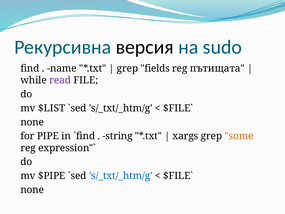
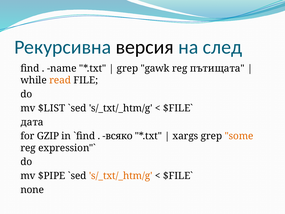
sudo: sudo -> след
fields: fields -> gawk
read colour: purple -> orange
none at (32, 122): none -> дата
PIPE: PIPE -> GZIP
string: string -> всяко
s/_txt/_htm/g at (121, 176) colour: blue -> orange
